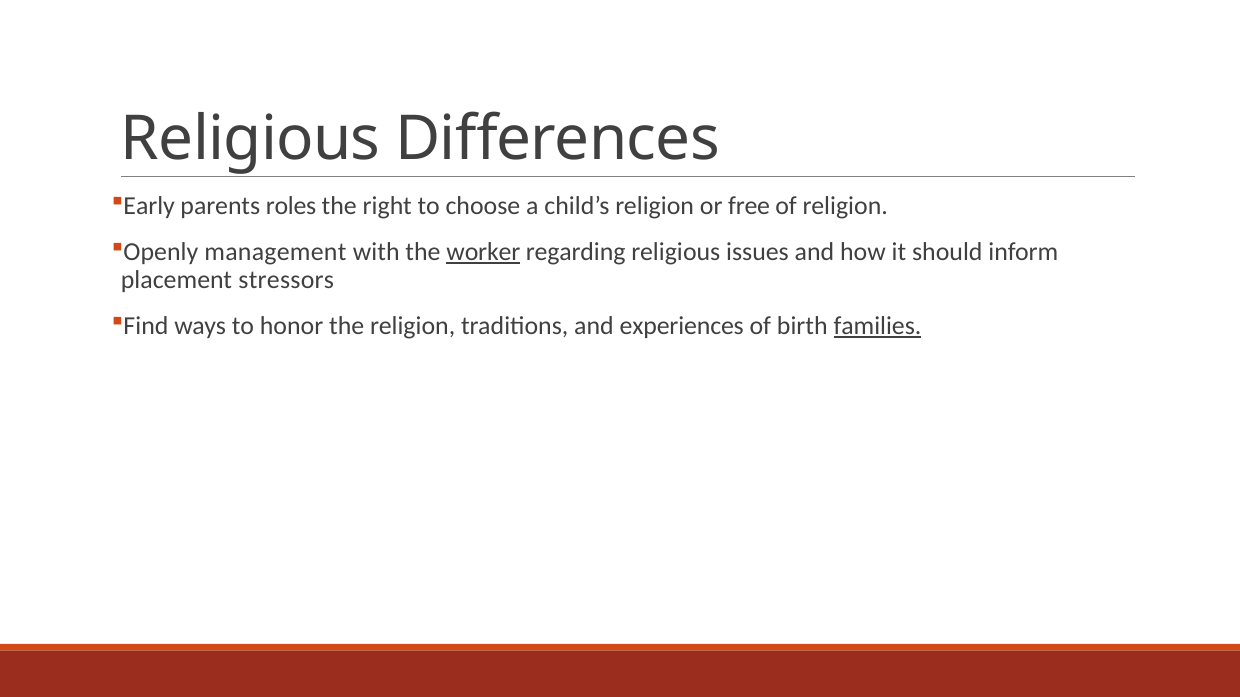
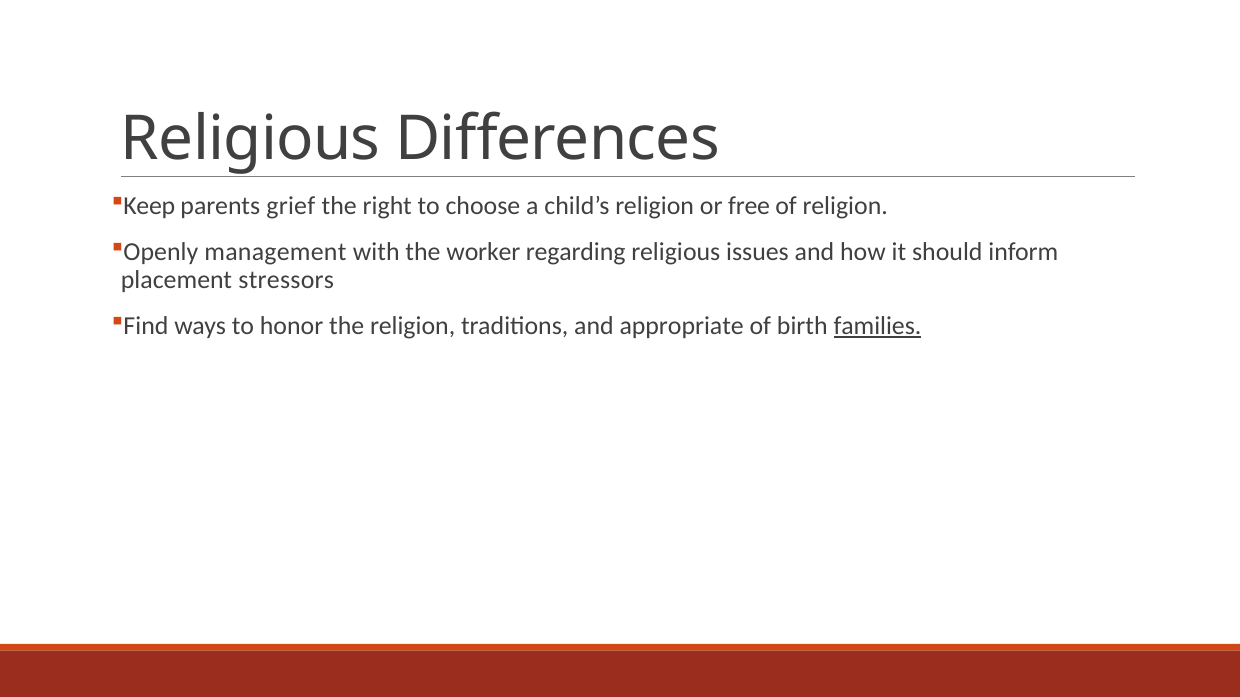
Early: Early -> Keep
roles: roles -> grief
worker underline: present -> none
experiences: experiences -> appropriate
